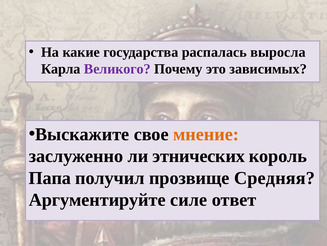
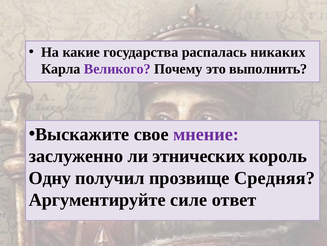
выросла: выросла -> никаких
зависимых: зависимых -> выполнить
мнение colour: orange -> purple
Папа: Папа -> Одну
